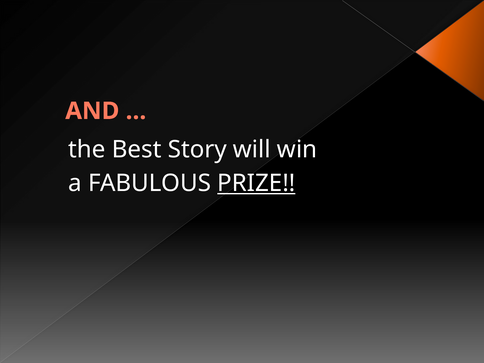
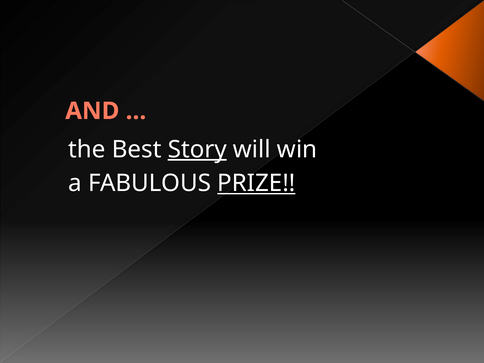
Story underline: none -> present
